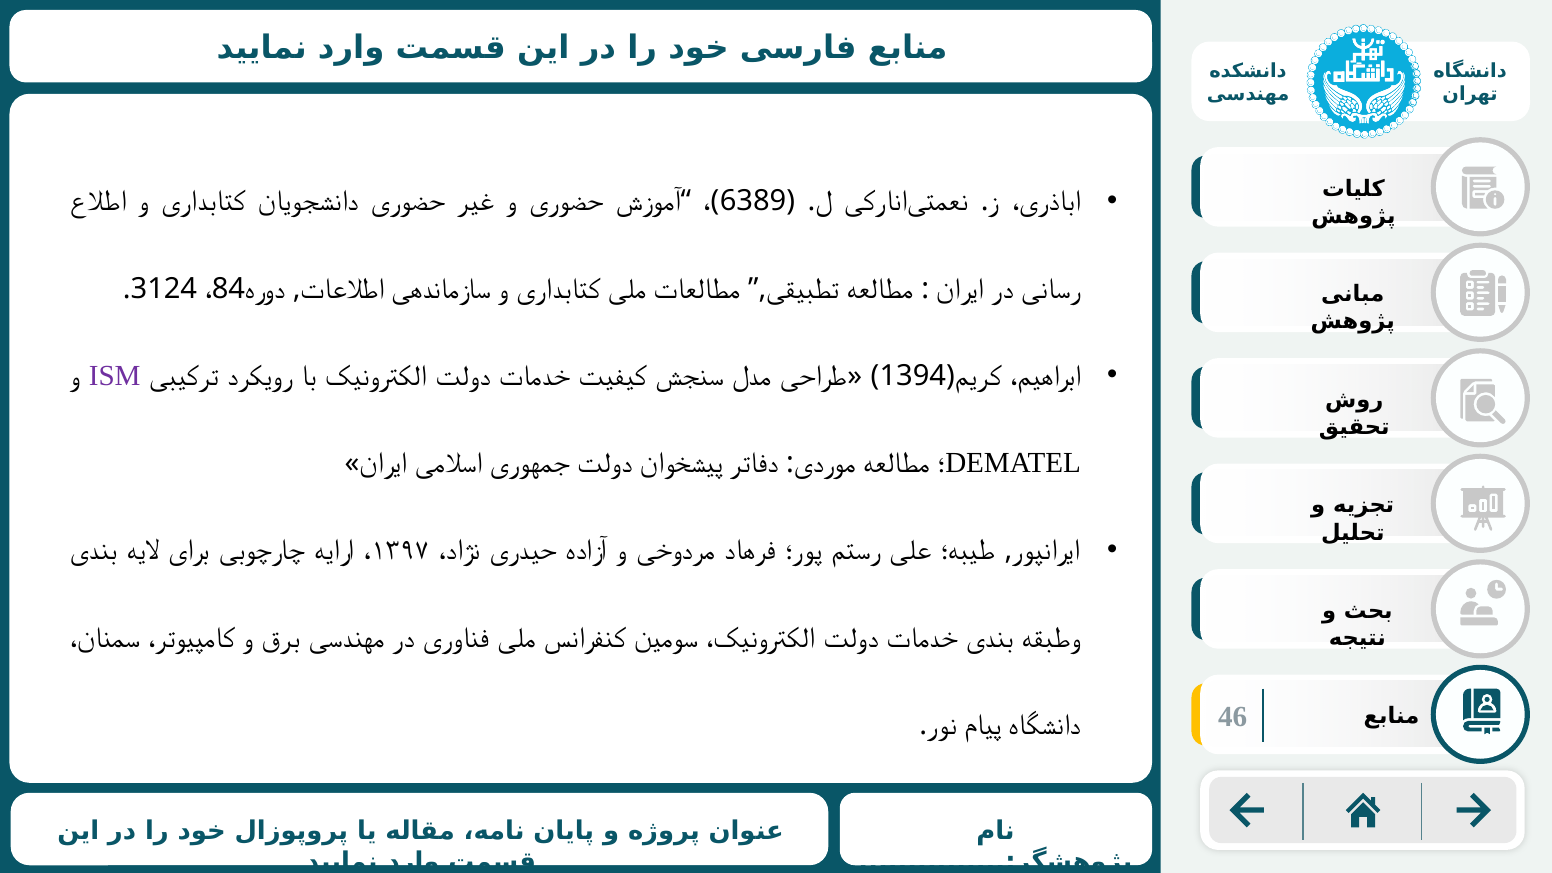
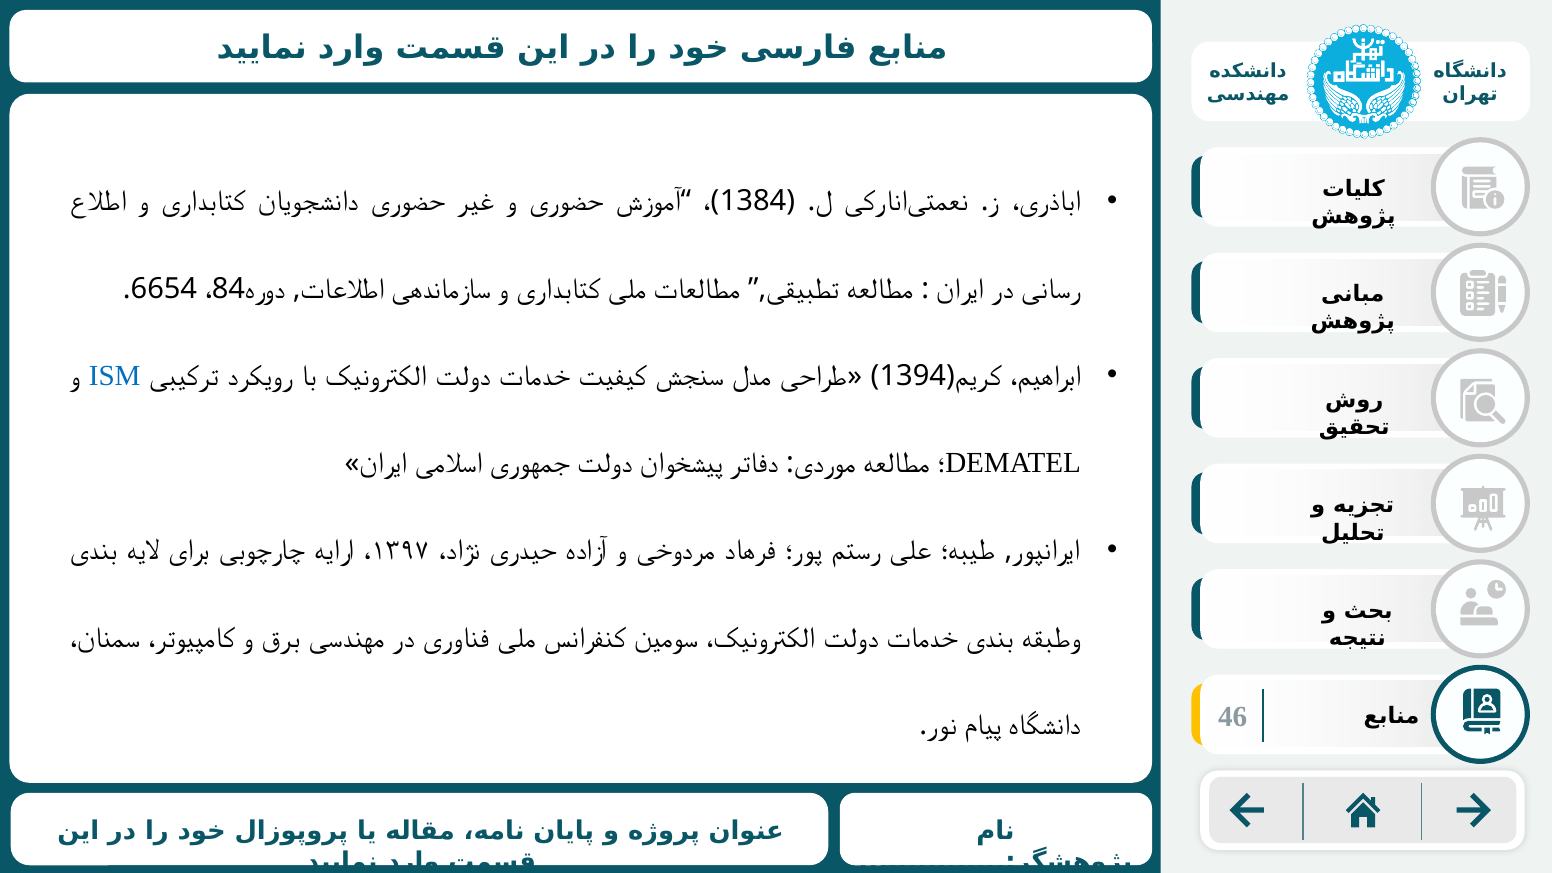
6389: 6389 -> 1384
3124: 3124 -> 6654
ISM colour: purple -> blue
